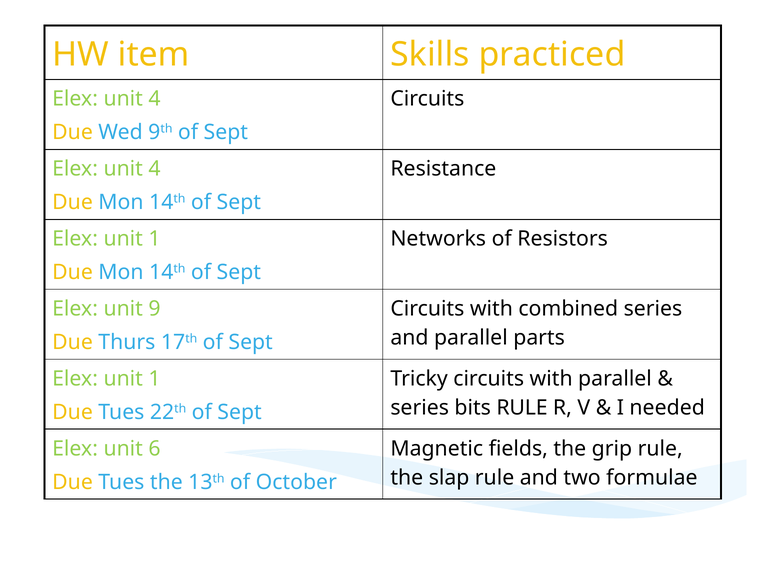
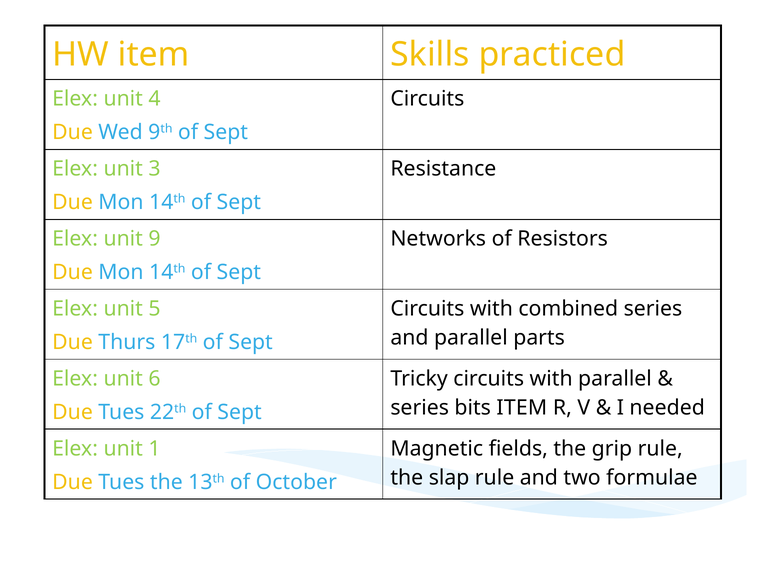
4 at (155, 169): 4 -> 3
1 at (155, 239): 1 -> 9
9: 9 -> 5
1 at (155, 379): 1 -> 6
bits RULE: RULE -> ITEM
6: 6 -> 1
